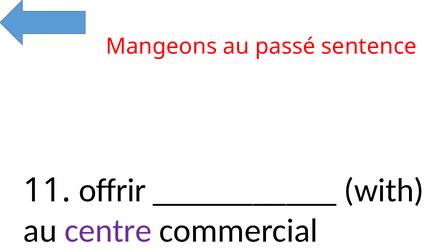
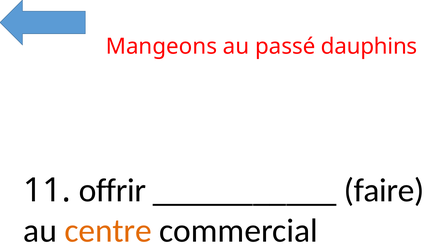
sentence: sentence -> dauphins
with: with -> faire
centre colour: purple -> orange
